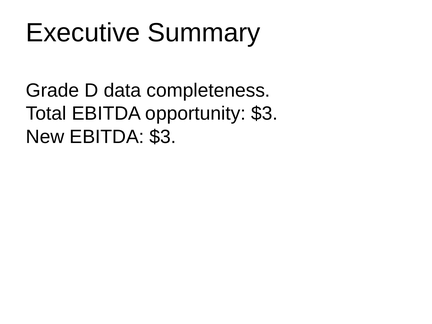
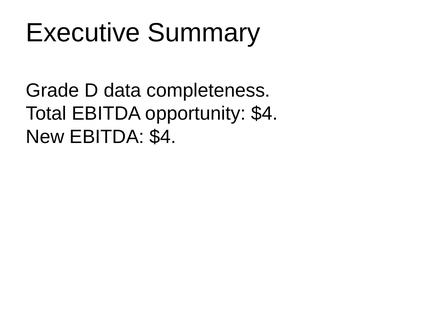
opportunity $3: $3 -> $4
EBITDA $3: $3 -> $4
